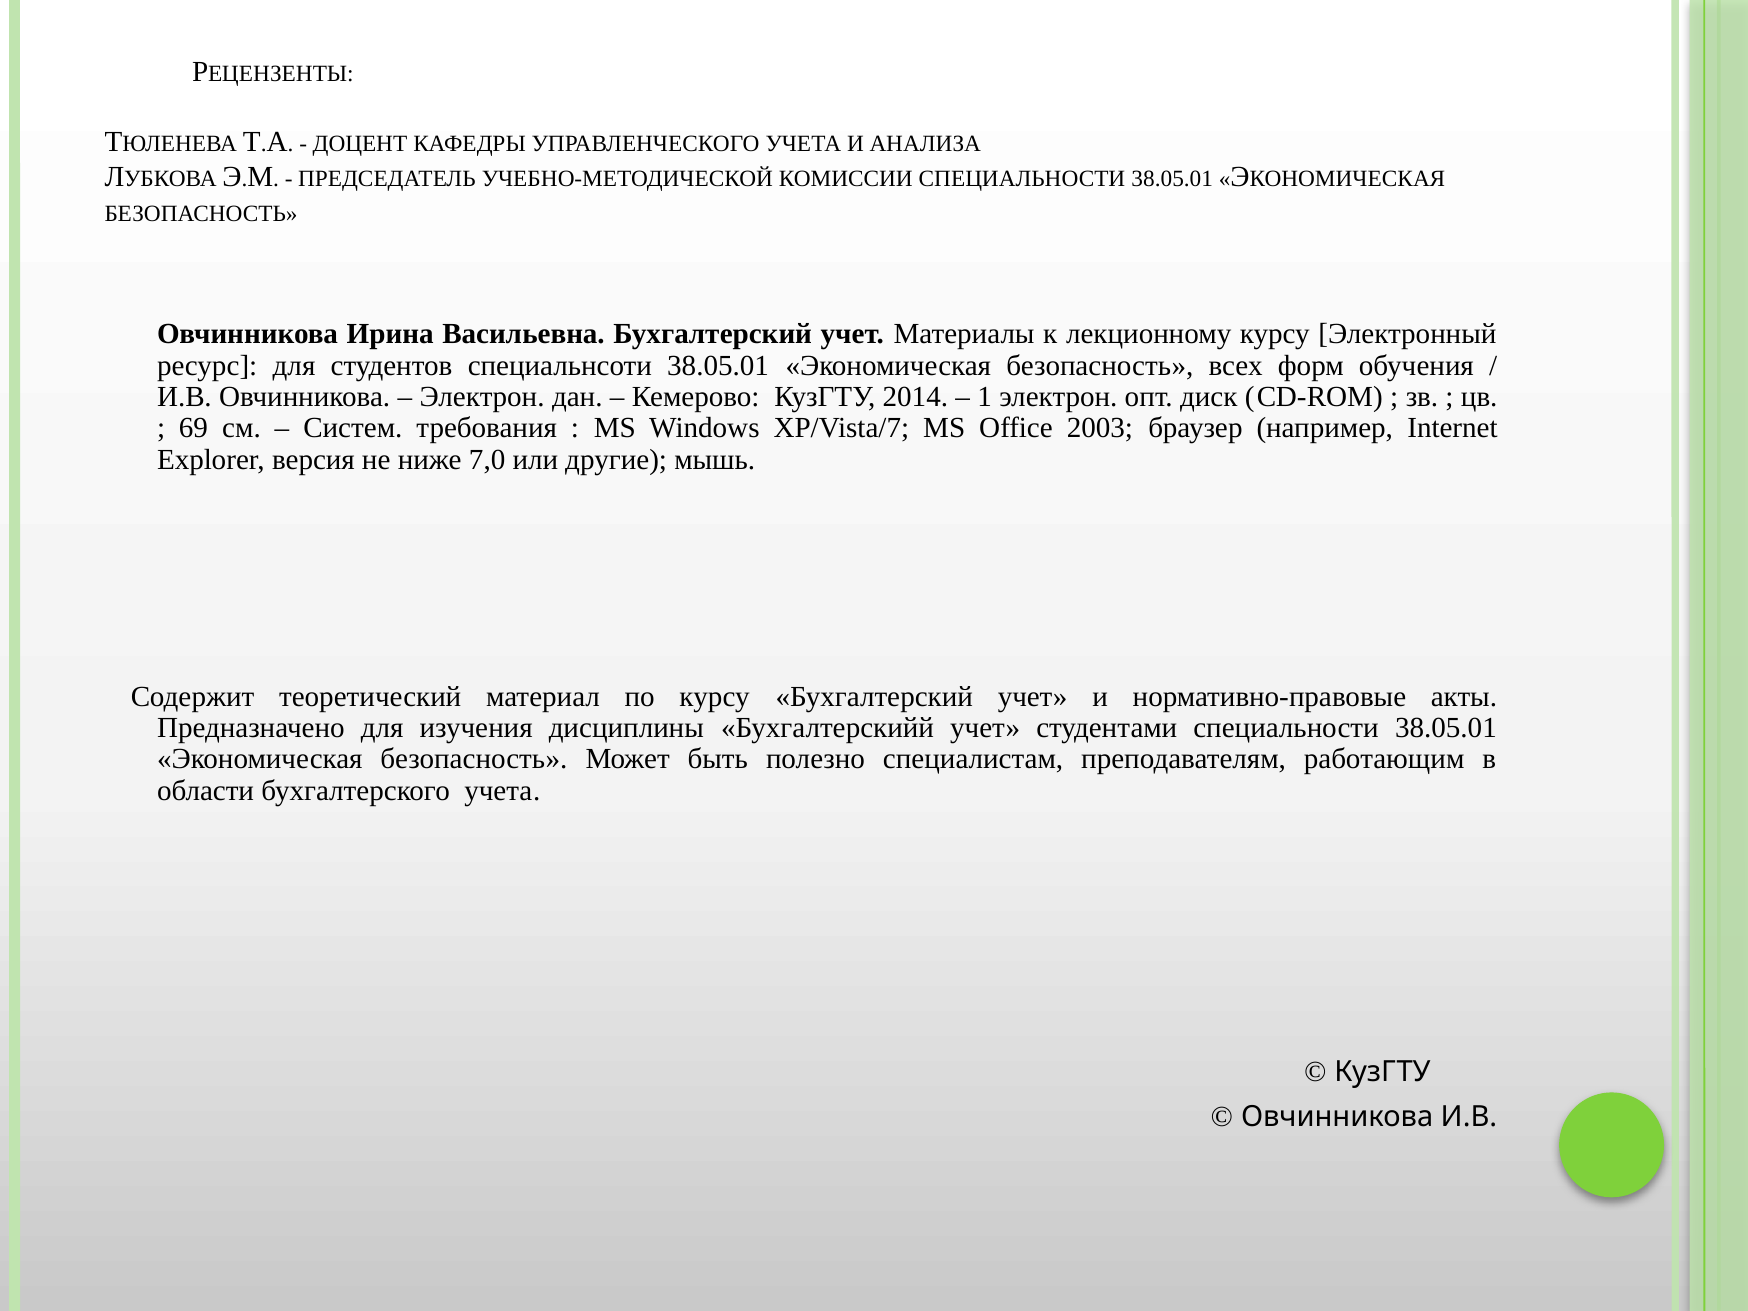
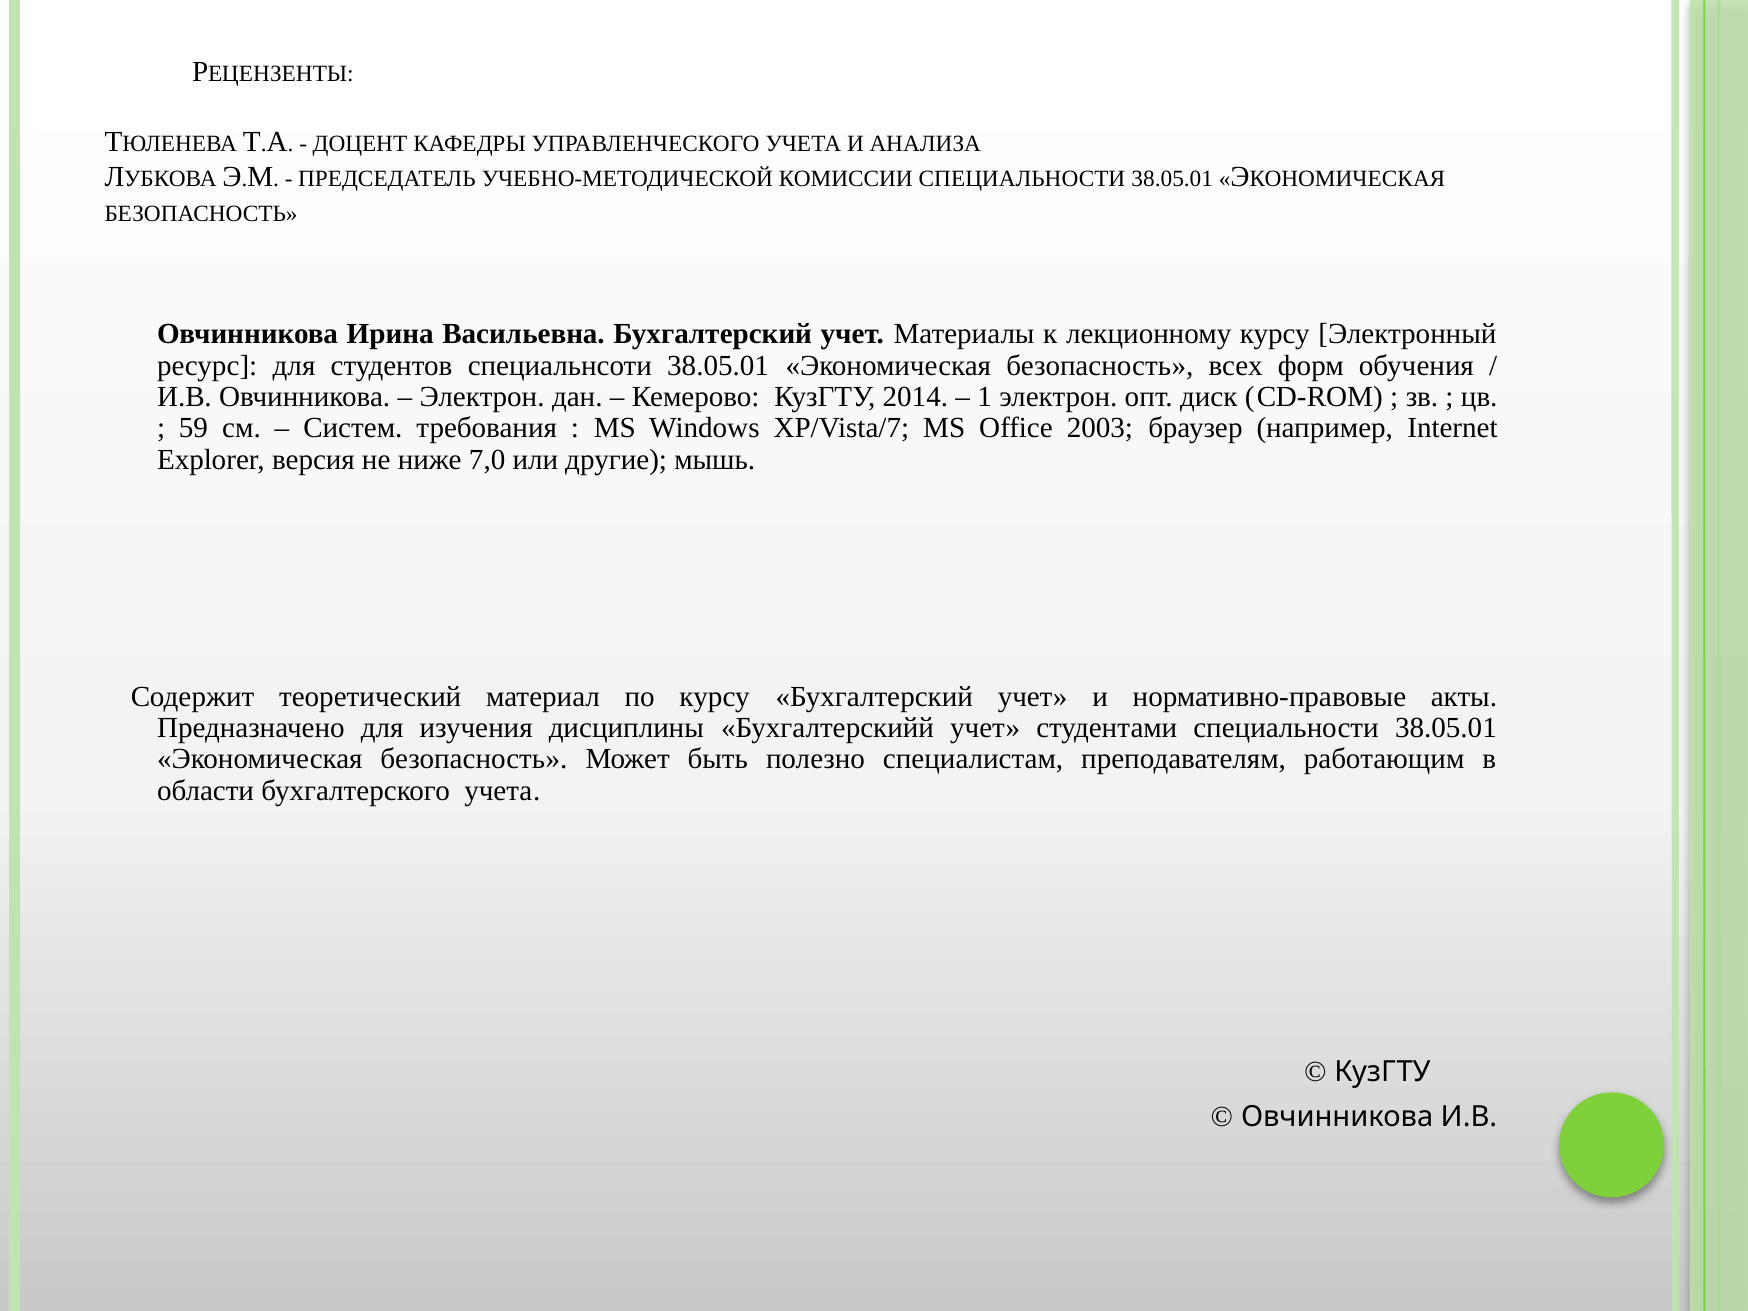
69: 69 -> 59
